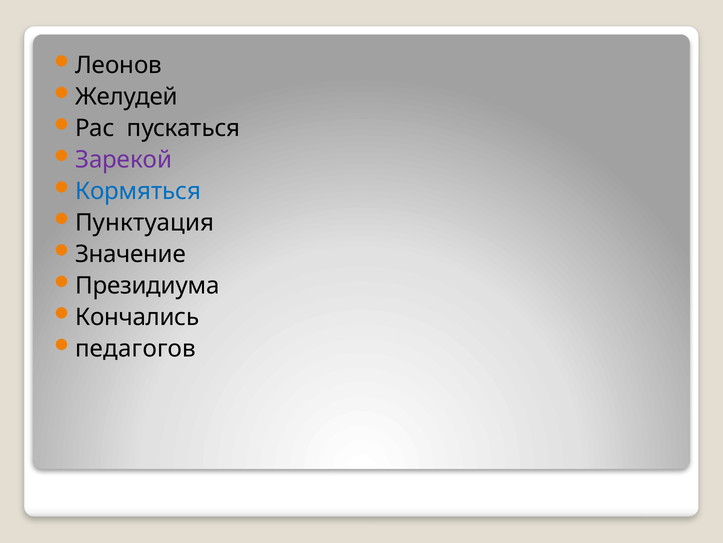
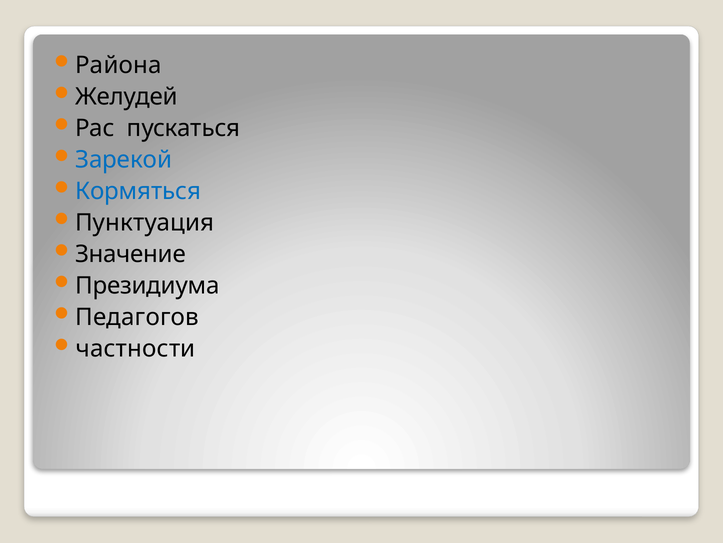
Леонов: Леонов -> Района
Зарекой colour: purple -> blue
Кончались: Кончались -> Педагогов
педагогов: педагогов -> частности
